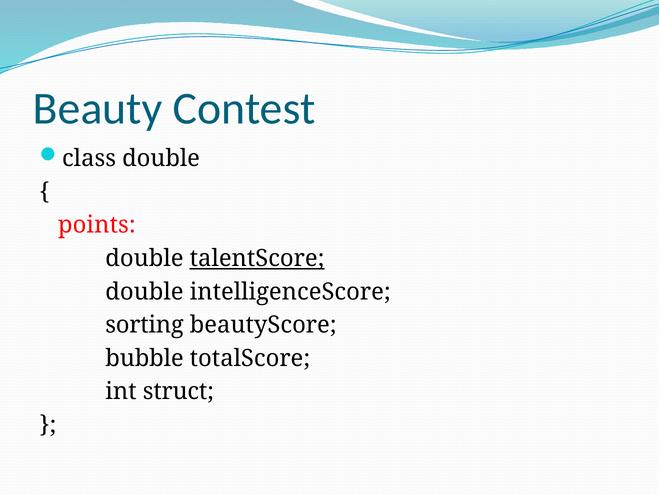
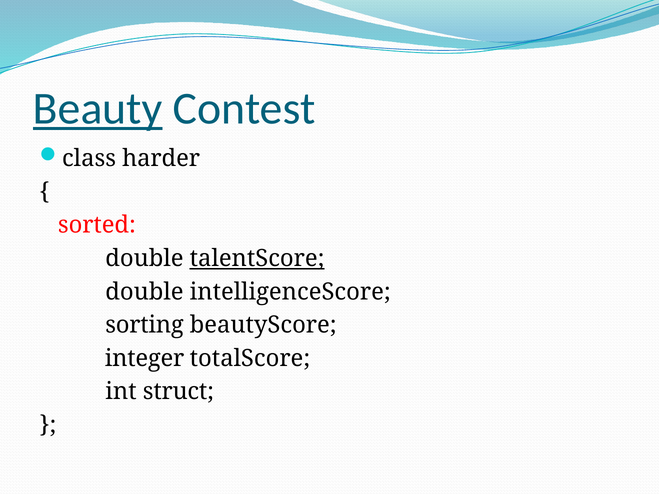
Beauty underline: none -> present
class double: double -> harder
points: points -> sorted
bubble: bubble -> integer
